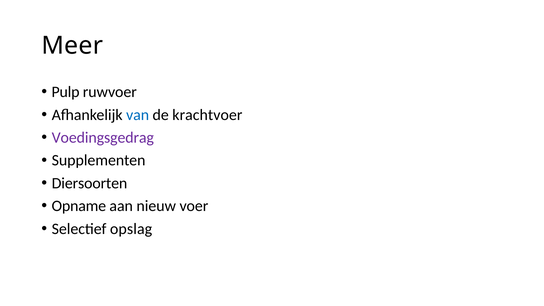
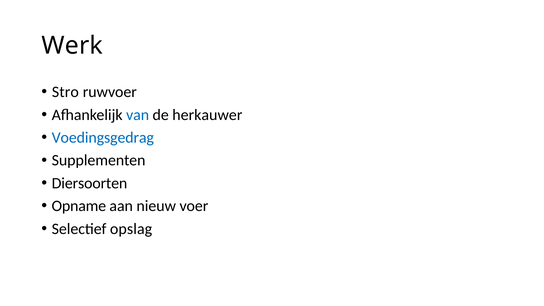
Meer: Meer -> Werk
Pulp: Pulp -> Stro
krachtvoer: krachtvoer -> herkauwer
Voedingsgedrag colour: purple -> blue
